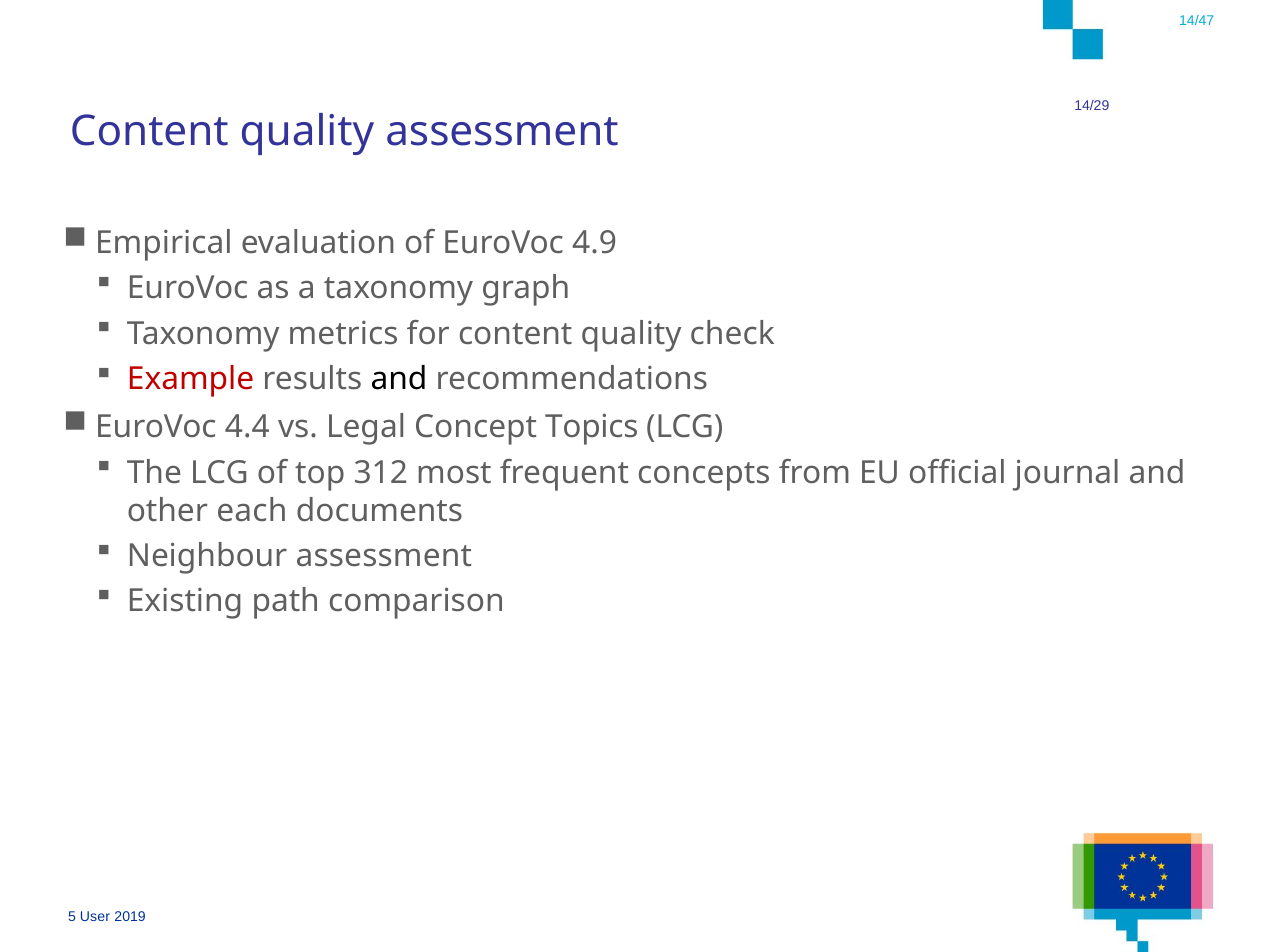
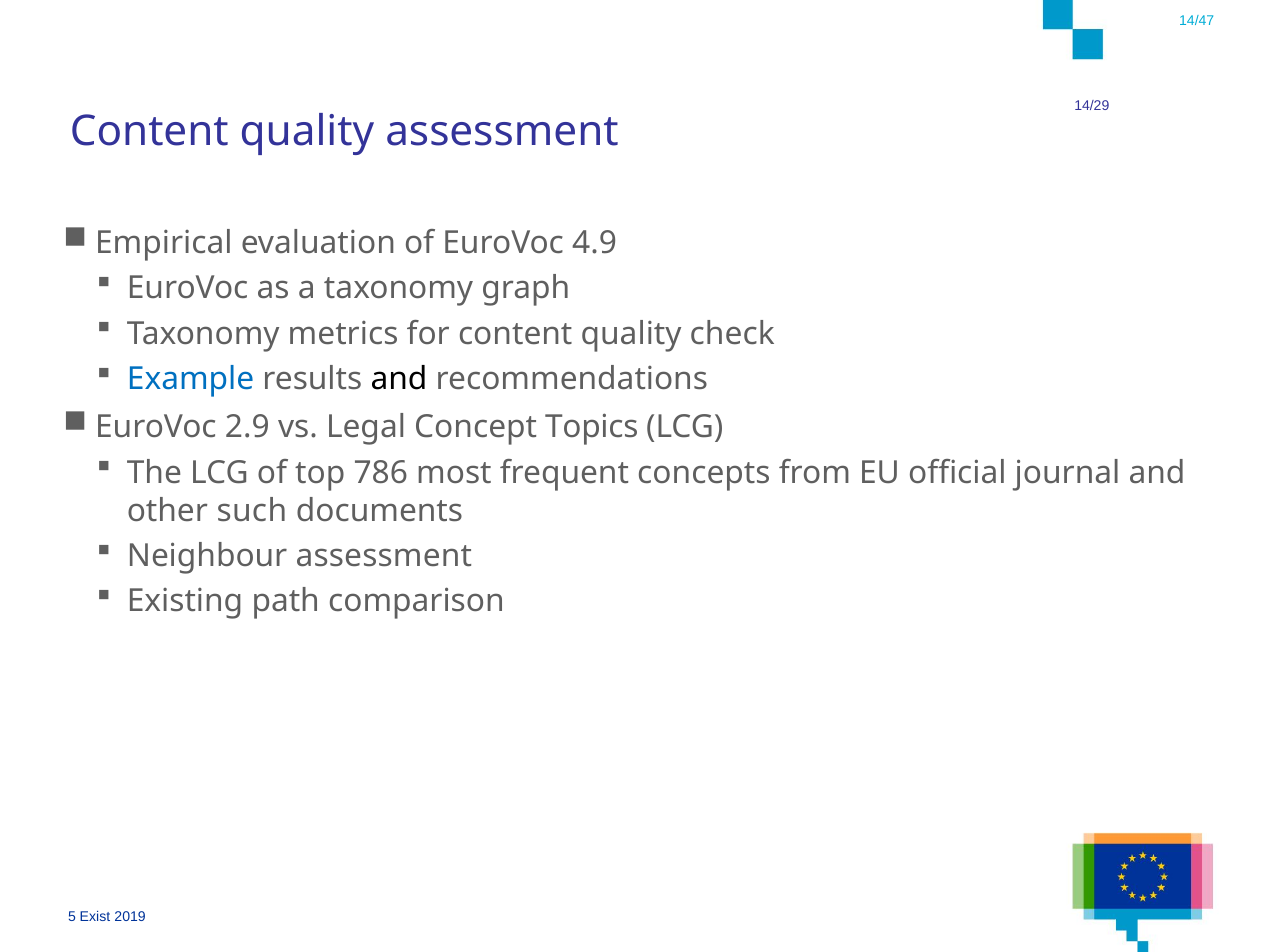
Example colour: red -> blue
4.4: 4.4 -> 2.9
312: 312 -> 786
each: each -> such
User: User -> Exist
